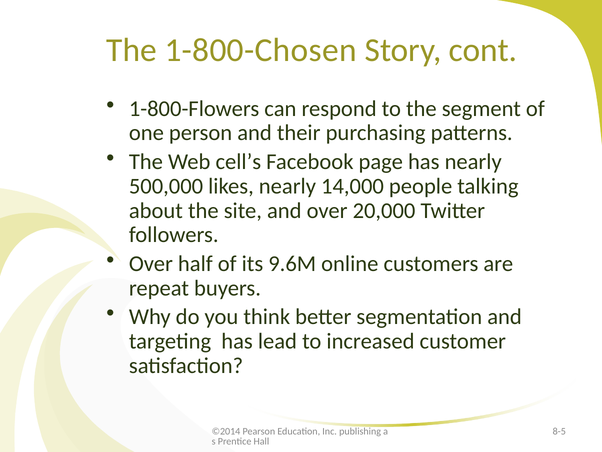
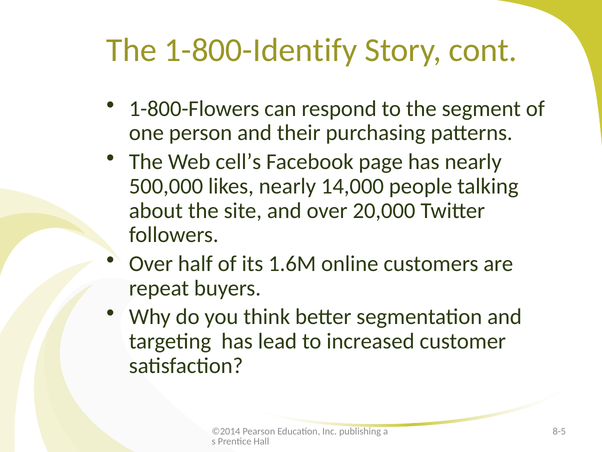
1-800-Chosen: 1-800-Chosen -> 1-800-Identify
9.6M: 9.6M -> 1.6M
